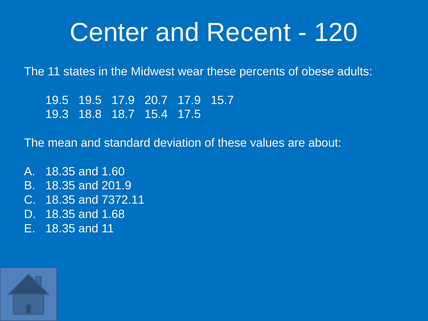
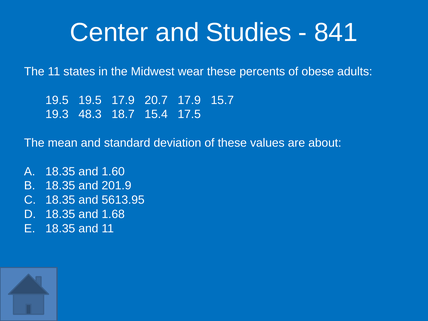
Recent: Recent -> Studies
120: 120 -> 841
18.8: 18.8 -> 48.3
7372.11: 7372.11 -> 5613.95
